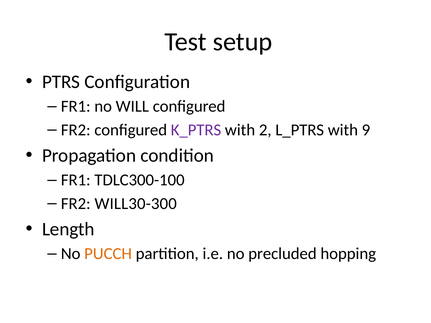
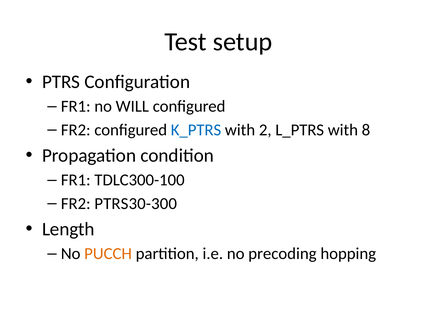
K_PTRS colour: purple -> blue
9: 9 -> 8
WILL30-300: WILL30-300 -> PTRS30-300
precluded: precluded -> precoding
